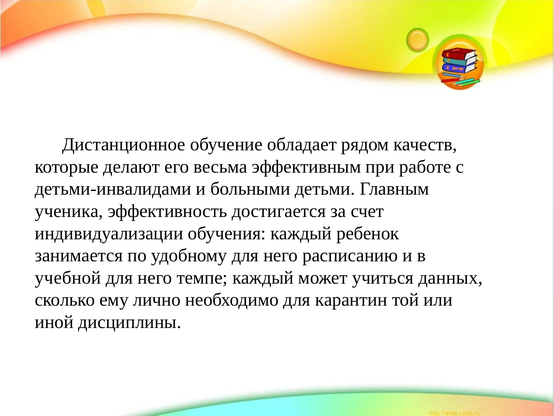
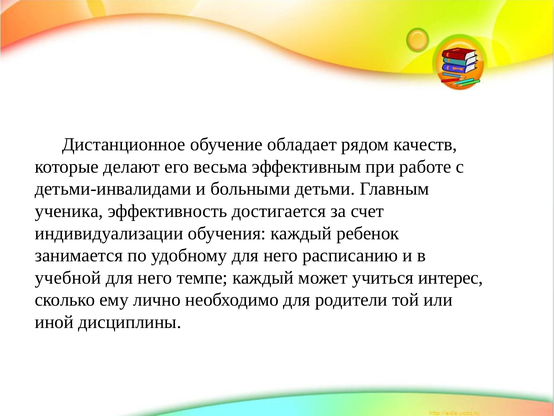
данных: данных -> интерес
карантин: карантин -> родители
